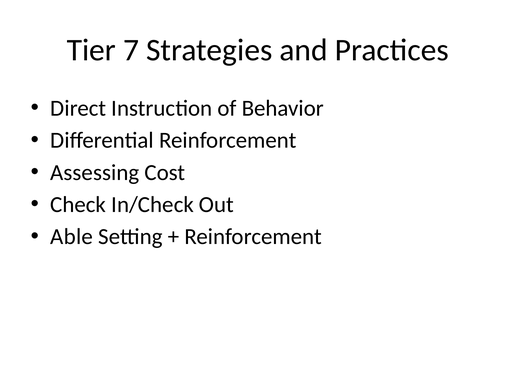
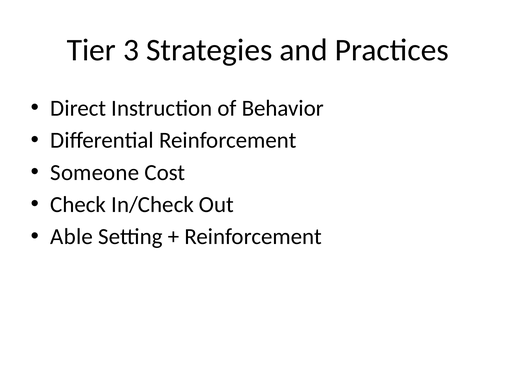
7: 7 -> 3
Assessing: Assessing -> Someone
